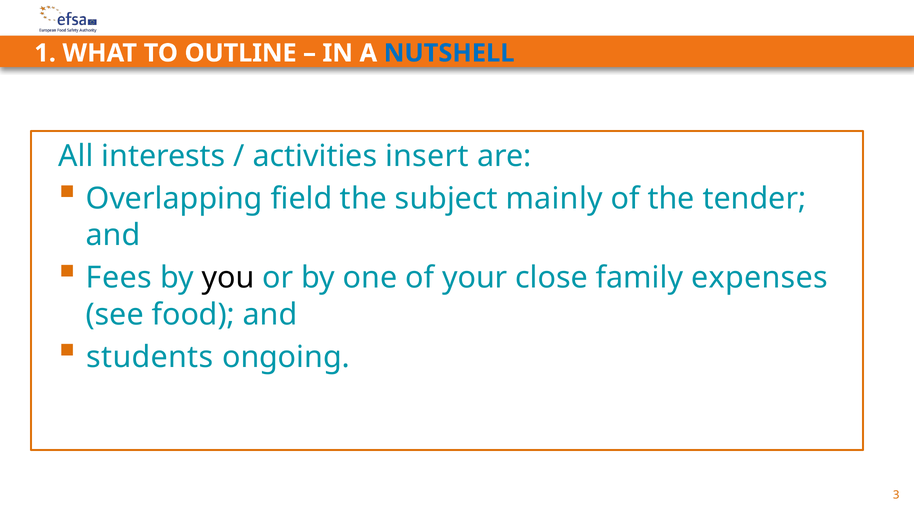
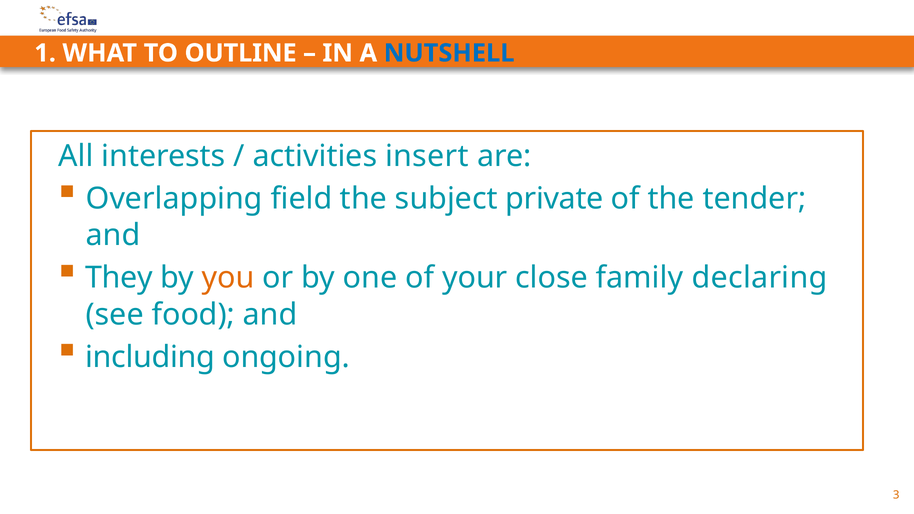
mainly: mainly -> private
Fees: Fees -> They
you colour: black -> orange
expenses: expenses -> declaring
students: students -> including
